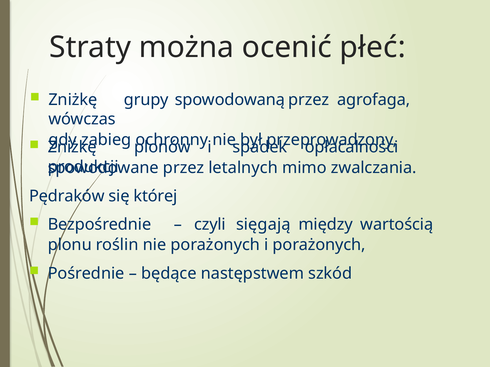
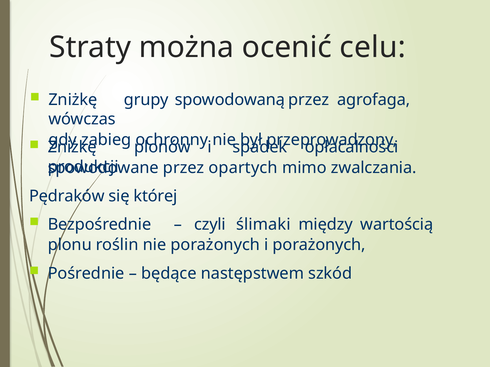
płeć: płeć -> celu
letalnych: letalnych -> opartych
sięgają: sięgają -> ślimaki
